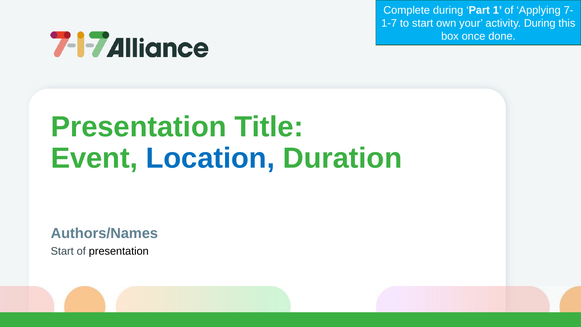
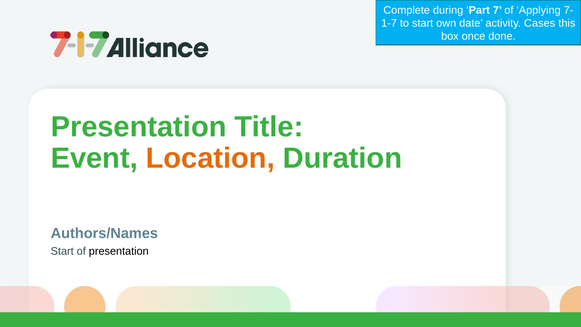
1: 1 -> 7
your: your -> date
activity During: During -> Cases
Location colour: blue -> orange
